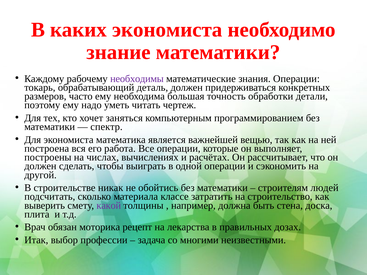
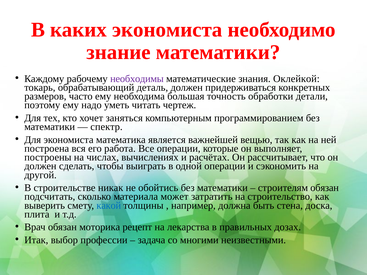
знания Операции: Операции -> Оклейкой
строителям людей: людей -> обязан
классе: классе -> может
какой colour: purple -> blue
